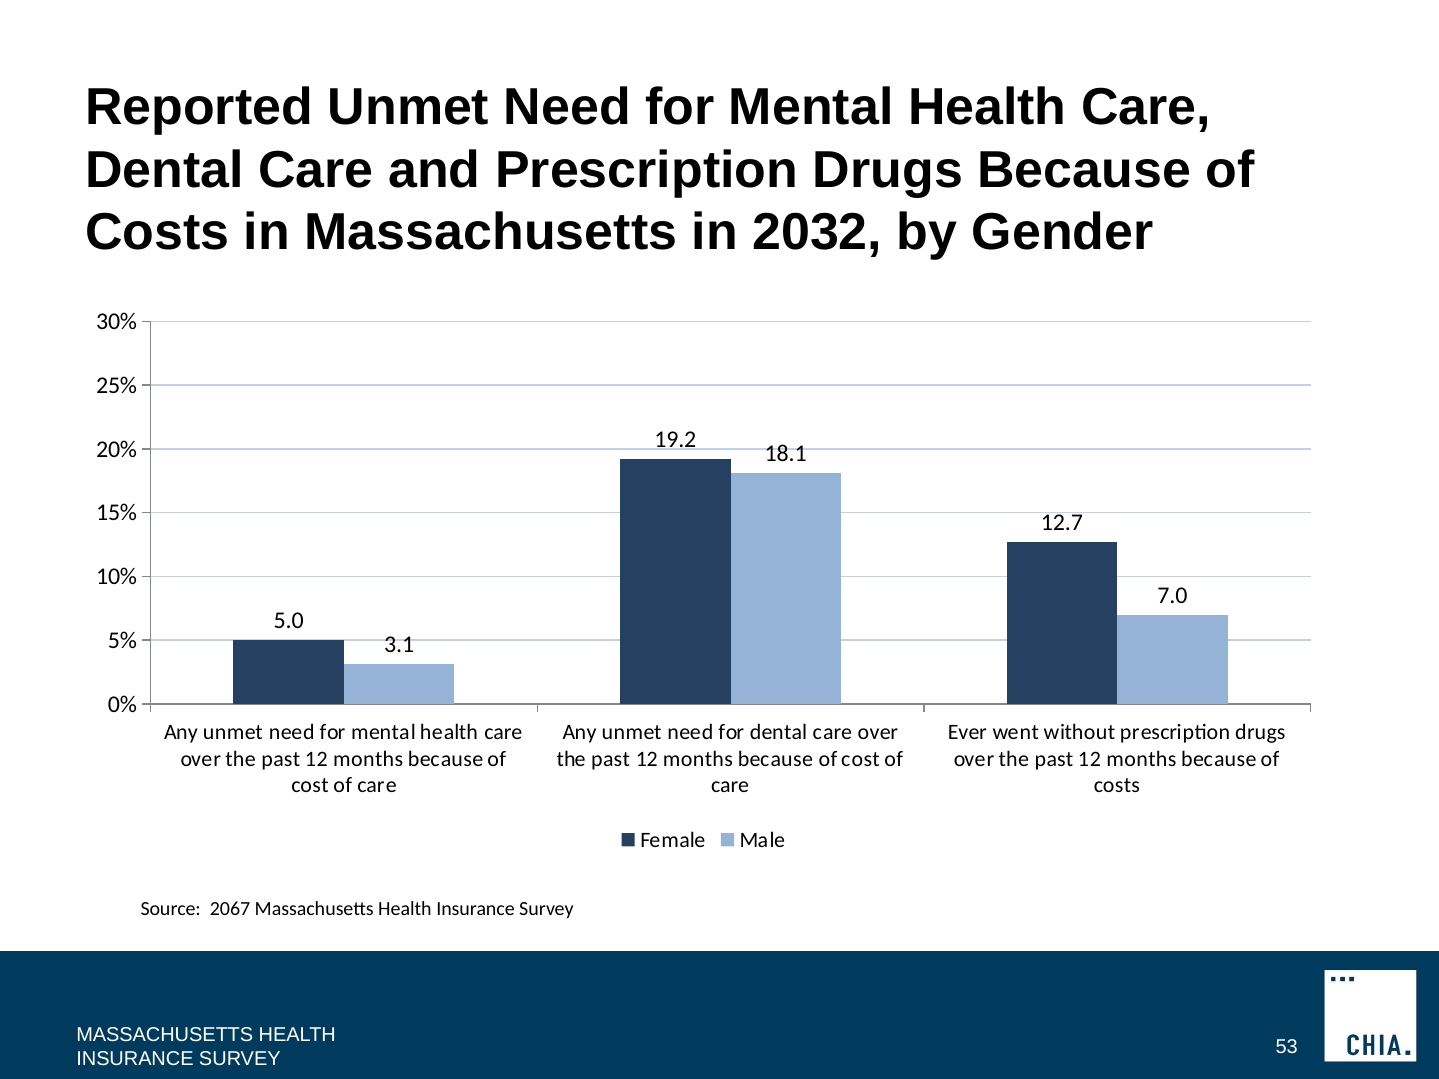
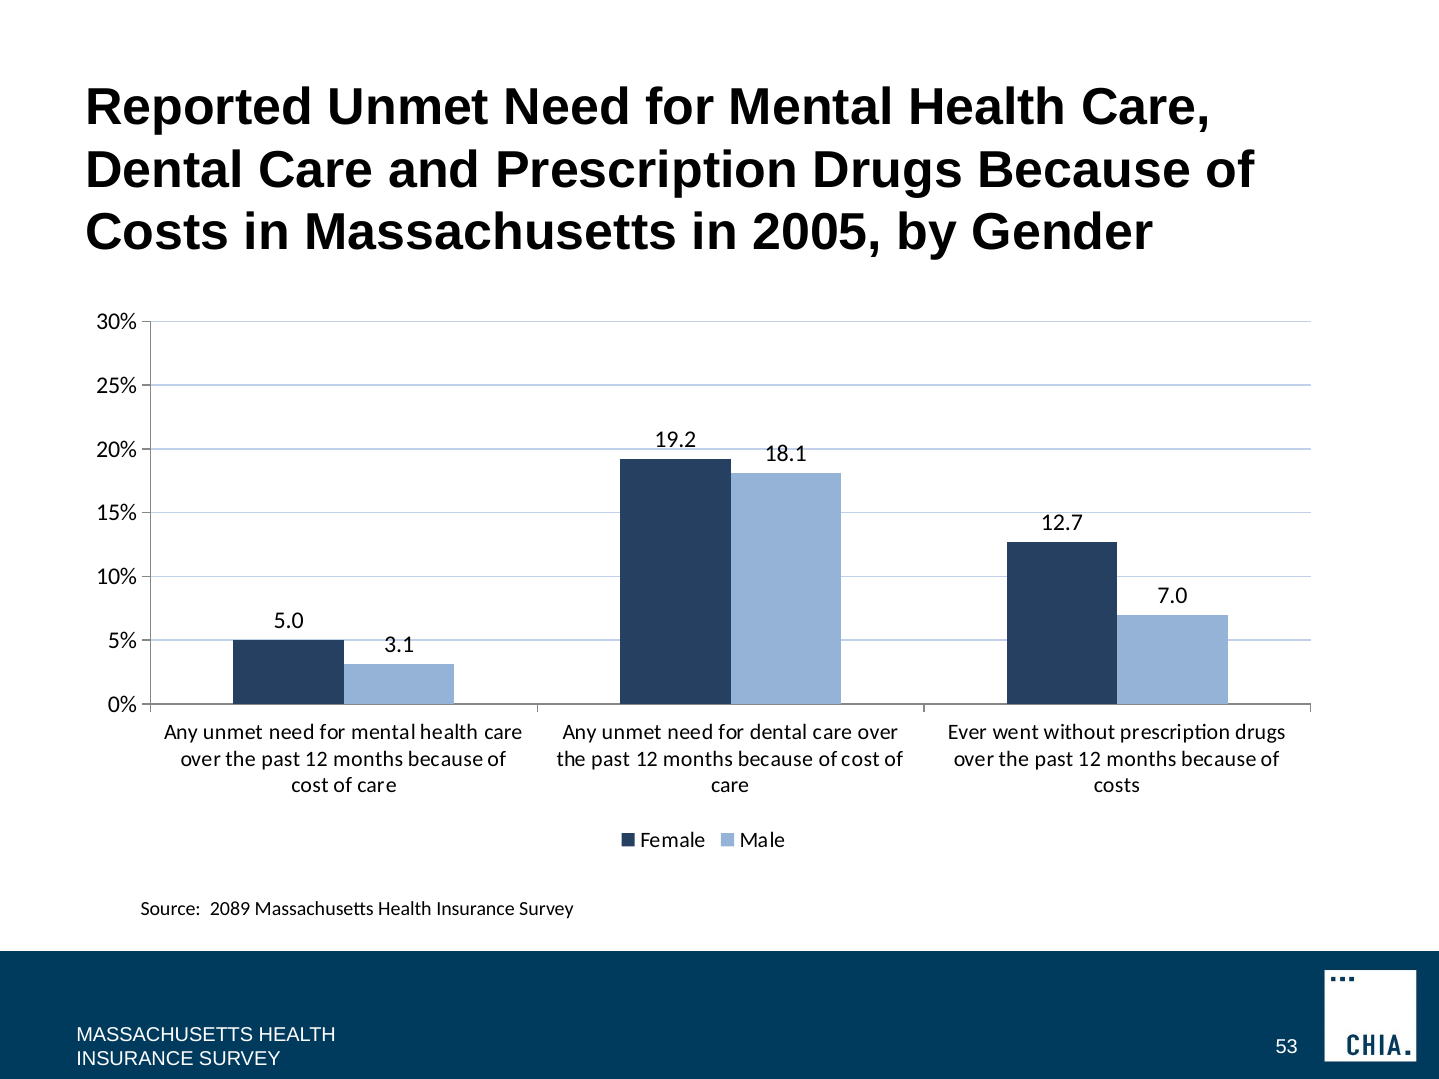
2032: 2032 -> 2005
2067: 2067 -> 2089
